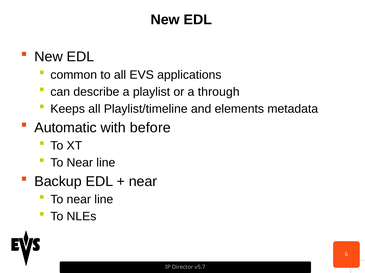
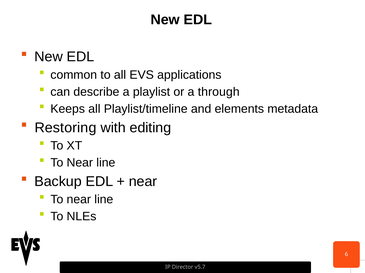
Automatic: Automatic -> Restoring
before: before -> editing
